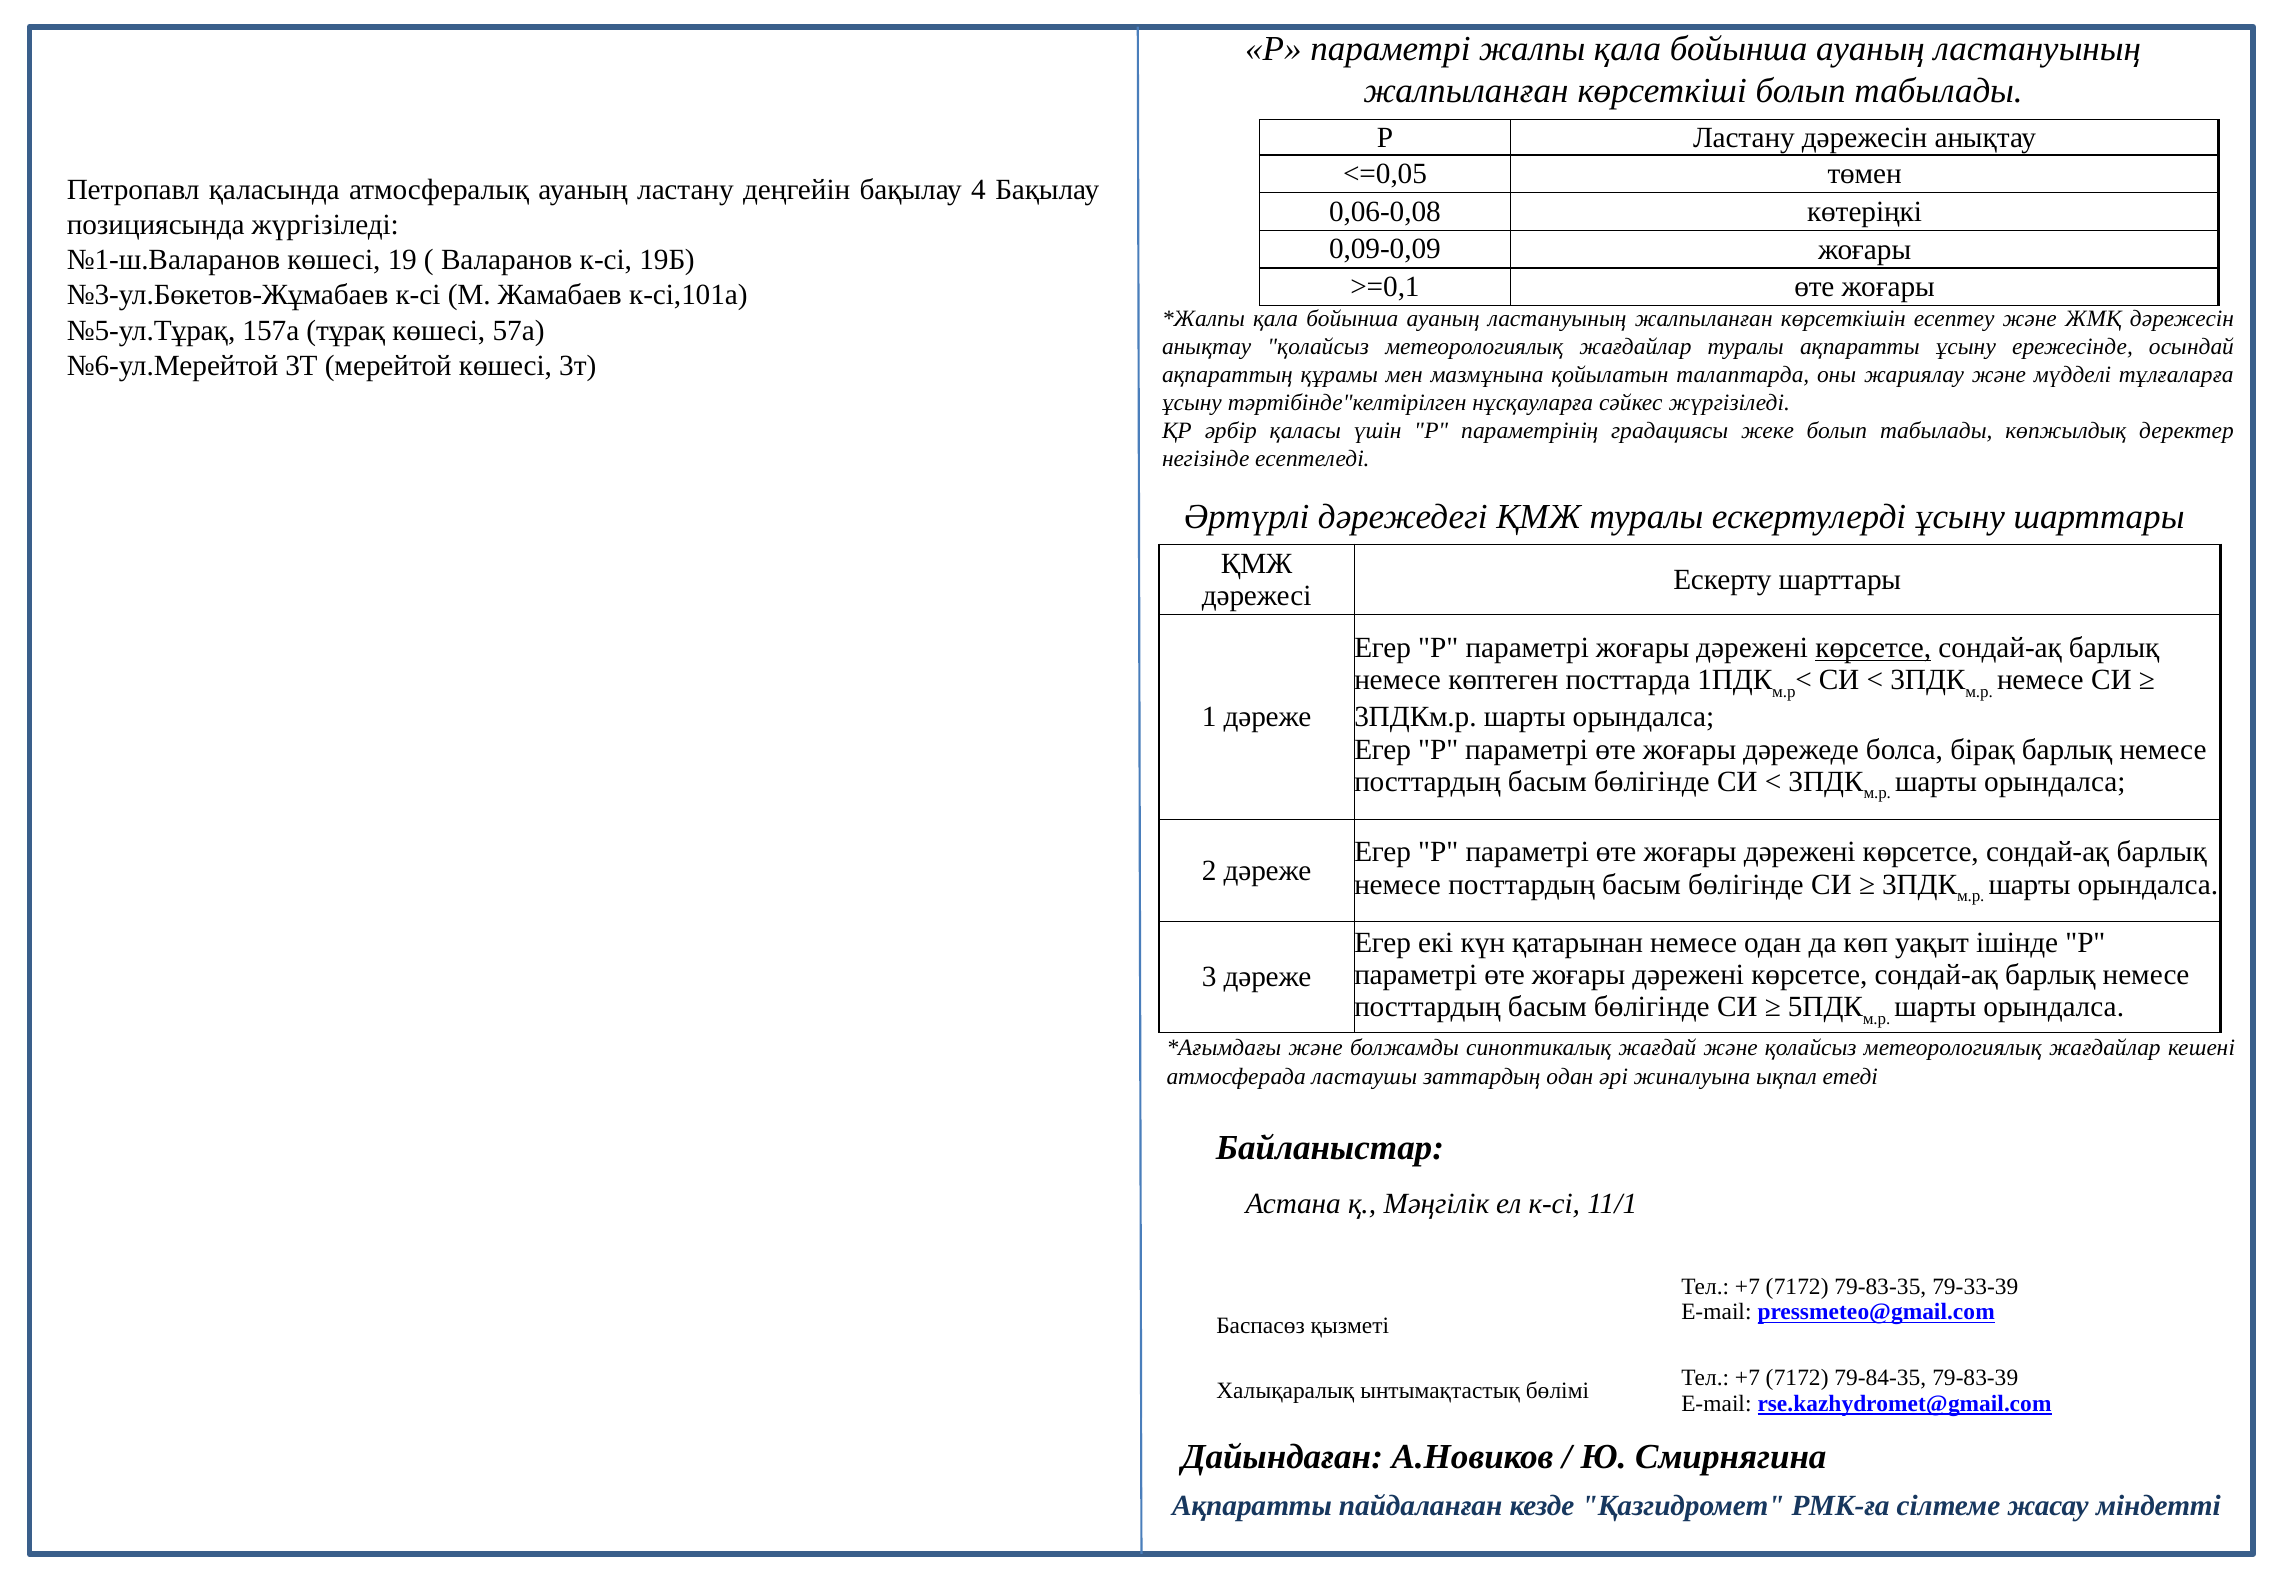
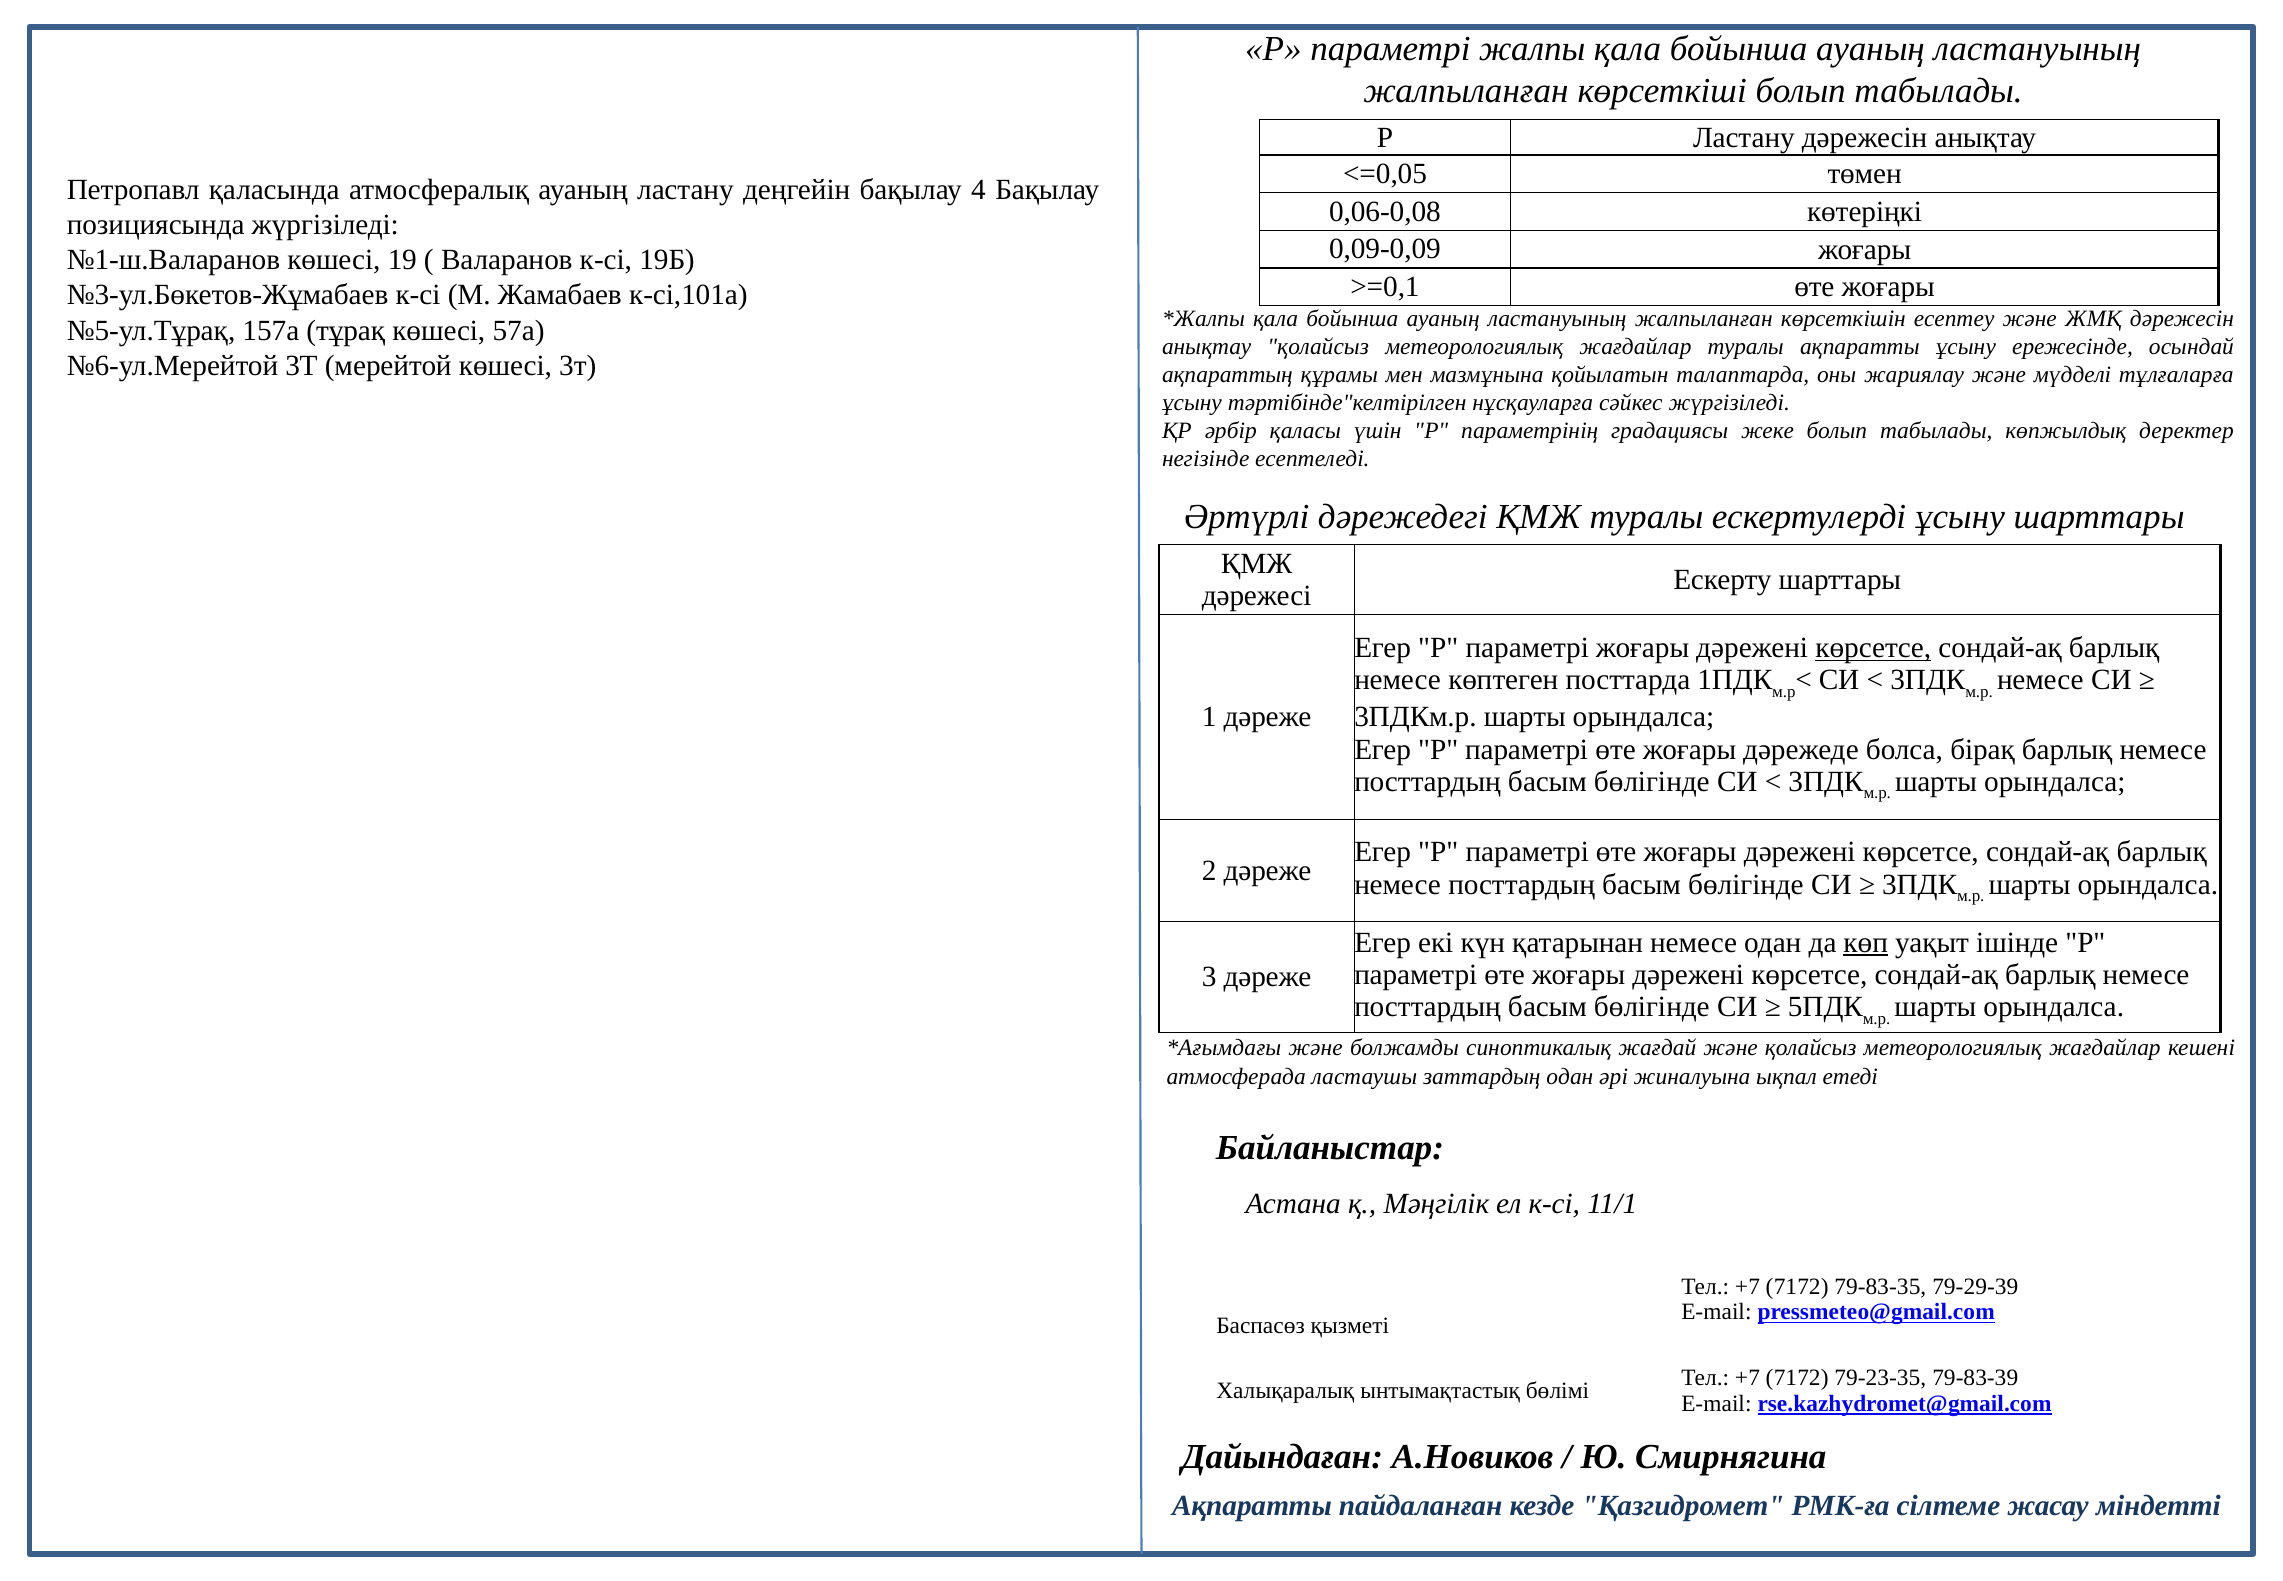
көп underline: none -> present
79-33-39: 79-33-39 -> 79-29-39
79-84-35: 79-84-35 -> 79-23-35
